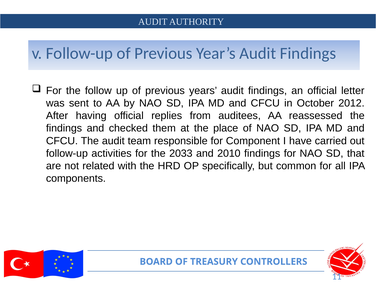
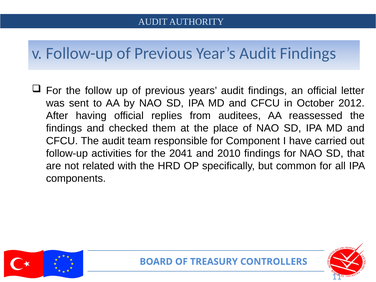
2033: 2033 -> 2041
